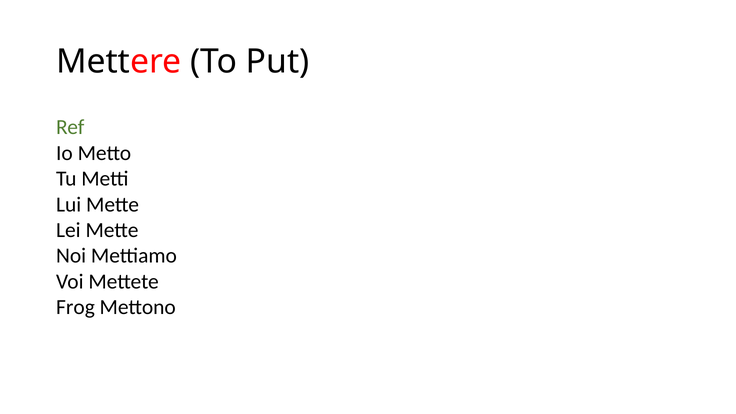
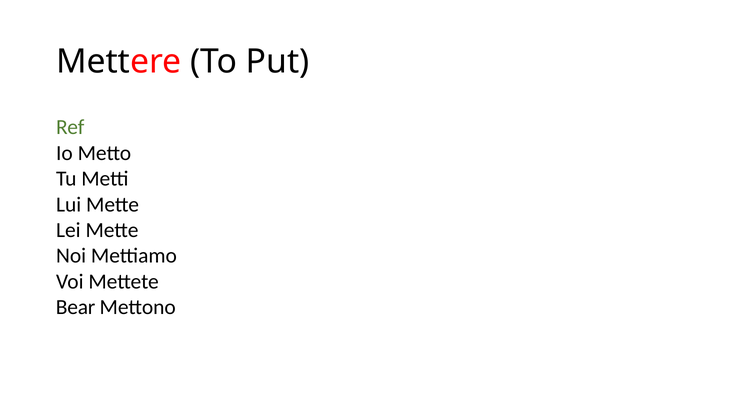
Frog: Frog -> Bear
